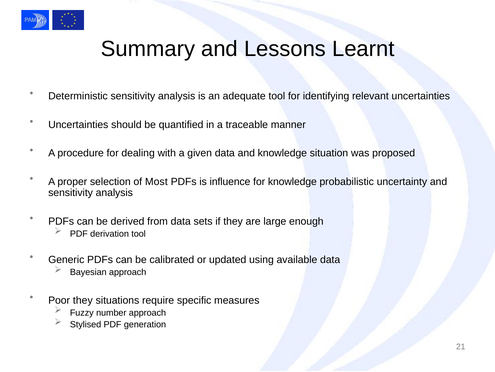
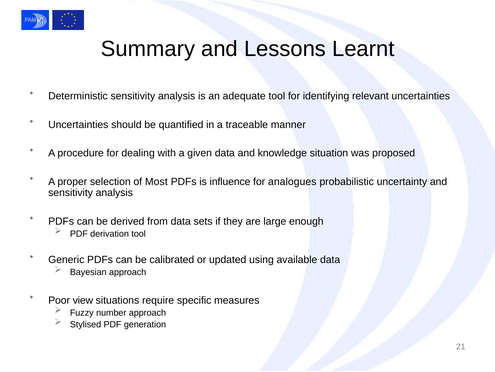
for knowledge: knowledge -> analogues
Poor they: they -> view
